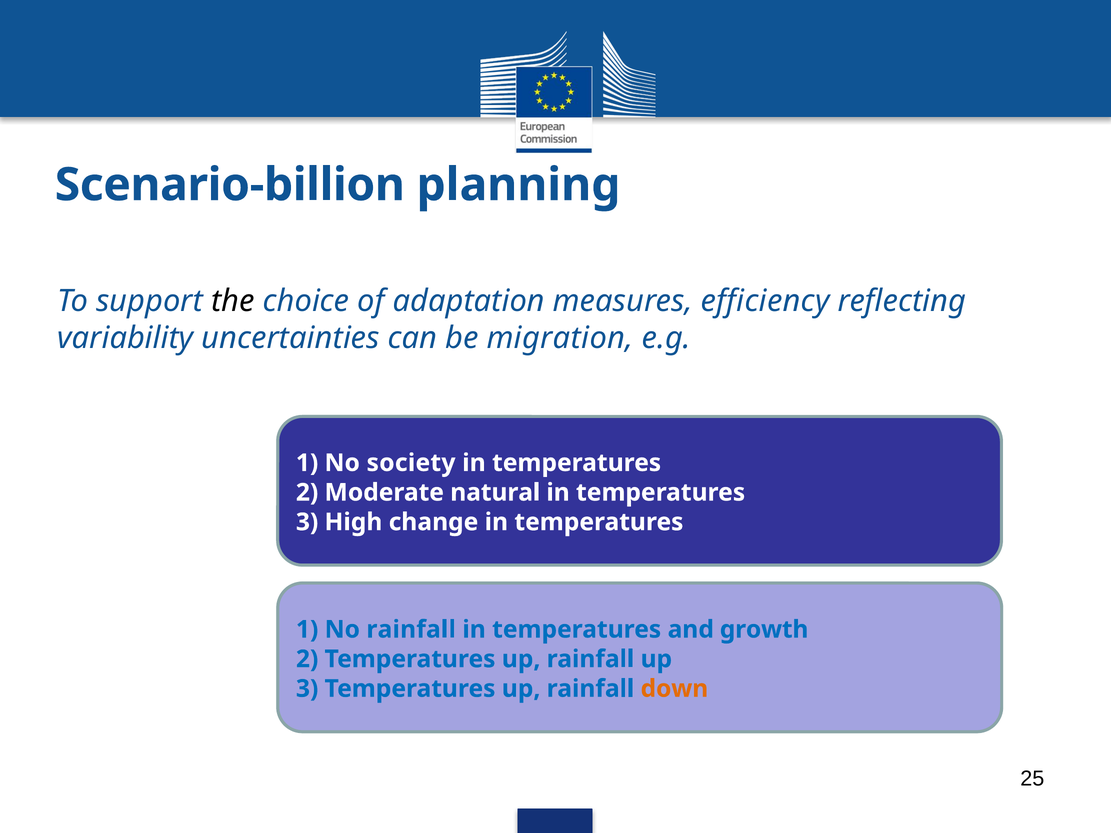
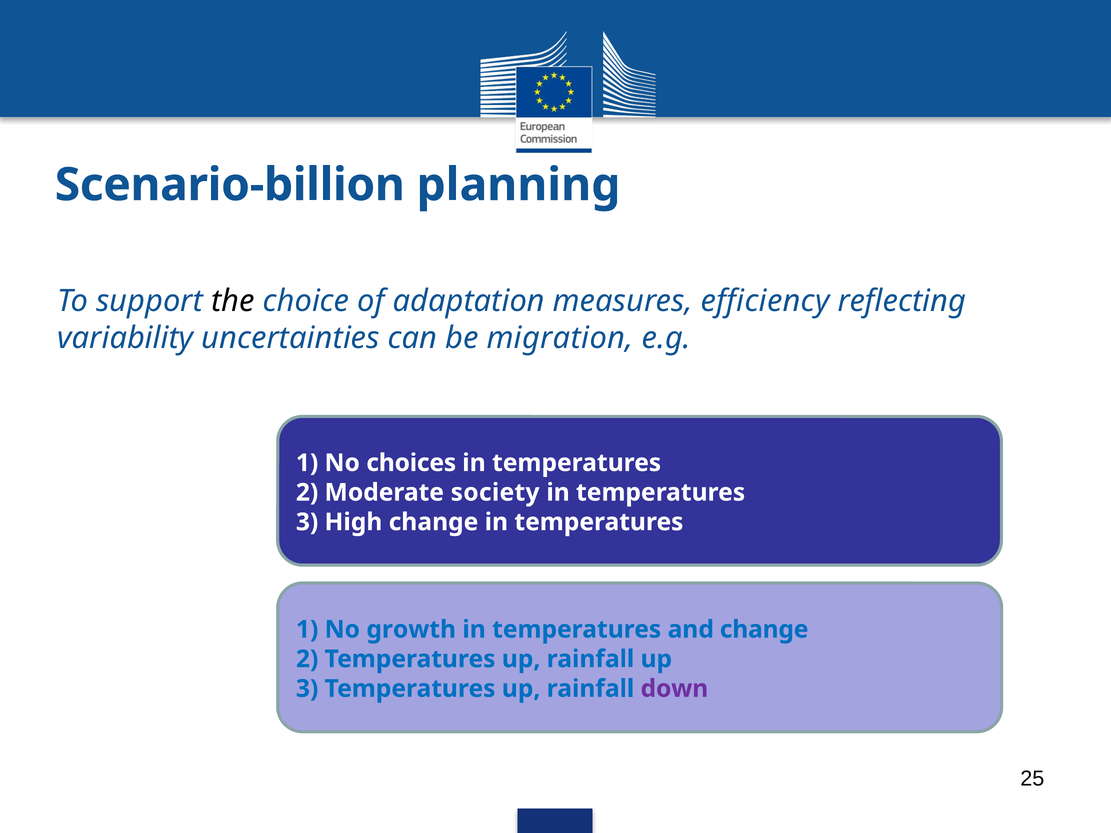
society: society -> choices
natural: natural -> society
No rainfall: rainfall -> growth
and growth: growth -> change
down colour: orange -> purple
